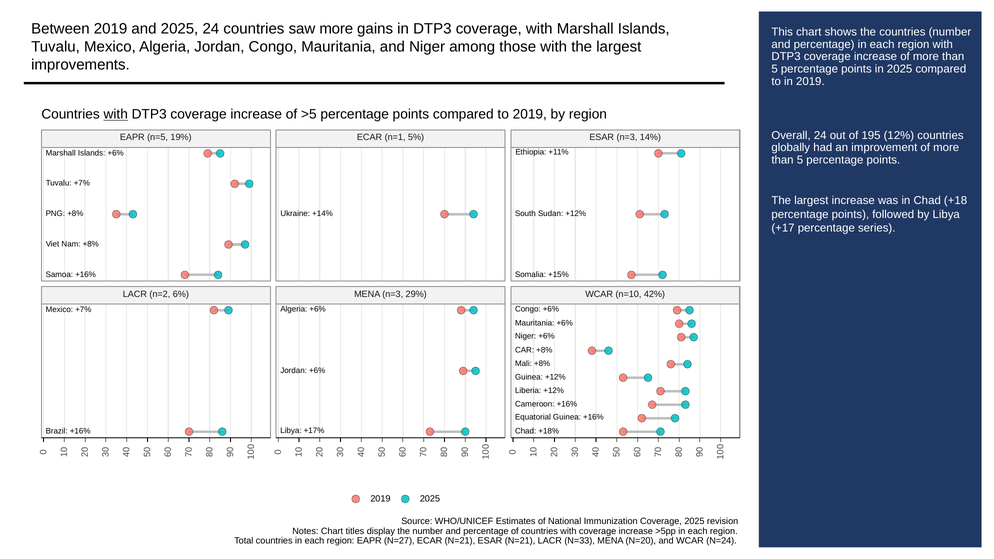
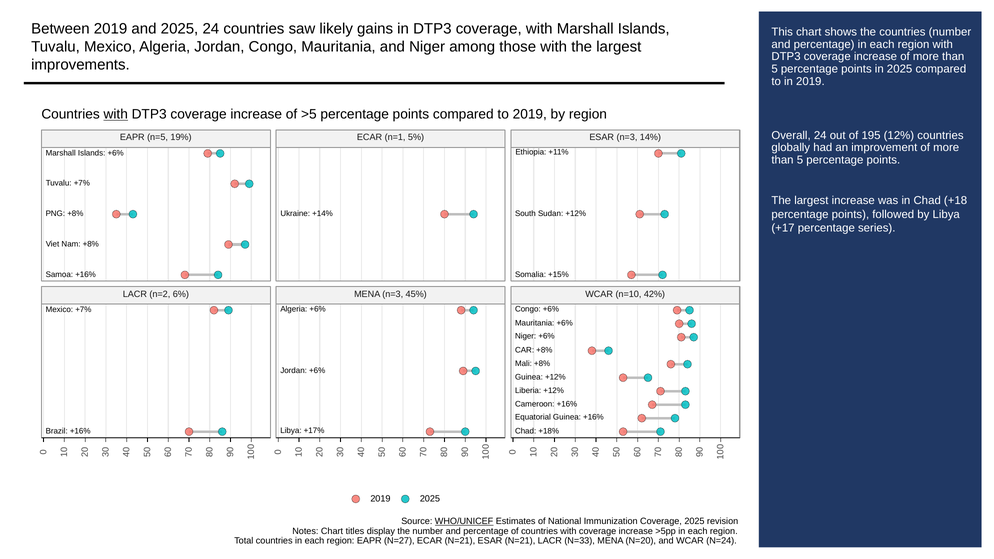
saw more: more -> likely
29%: 29% -> 45%
WHO/UNICEF underline: none -> present
